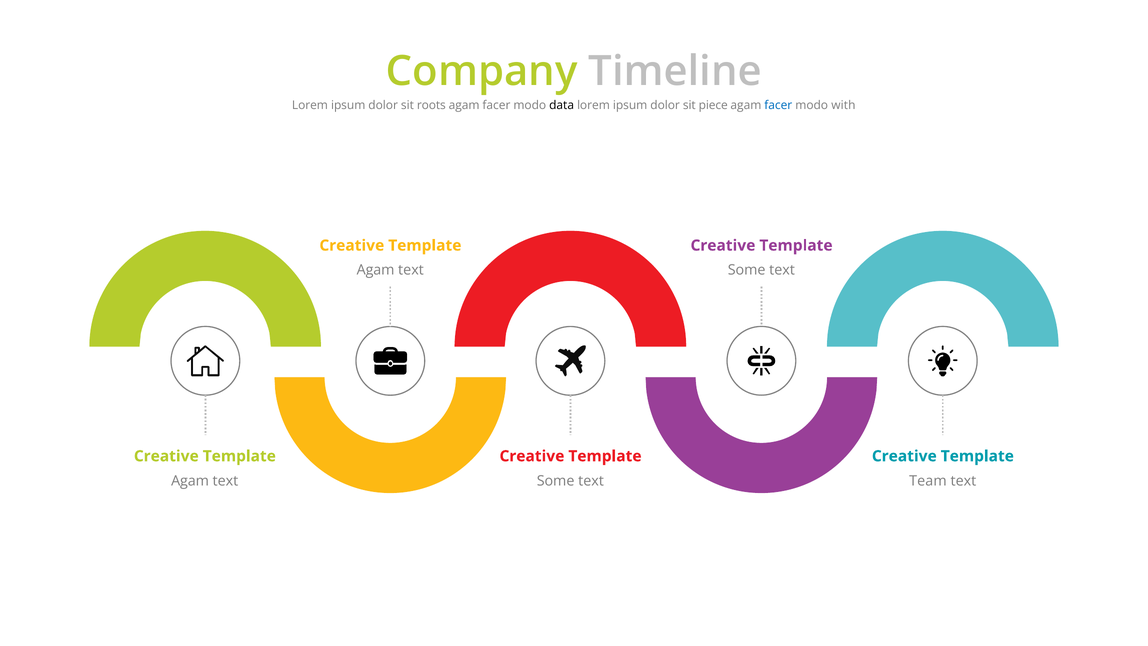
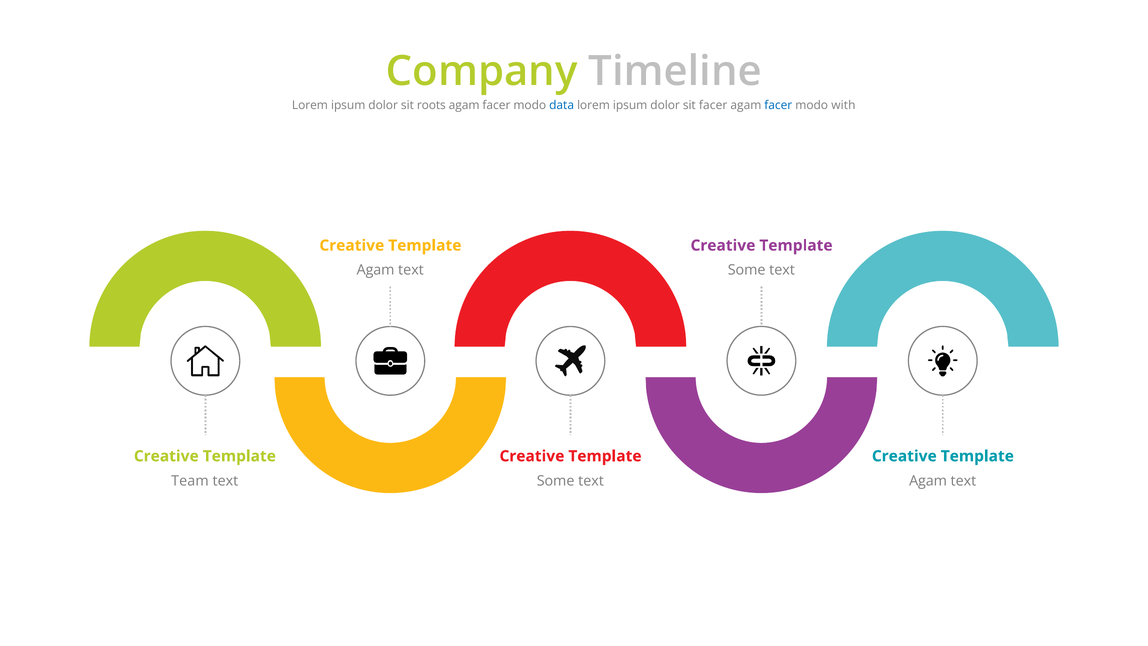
data colour: black -> blue
sit piece: piece -> facer
Agam at (190, 481): Agam -> Team
Team at (928, 481): Team -> Agam
